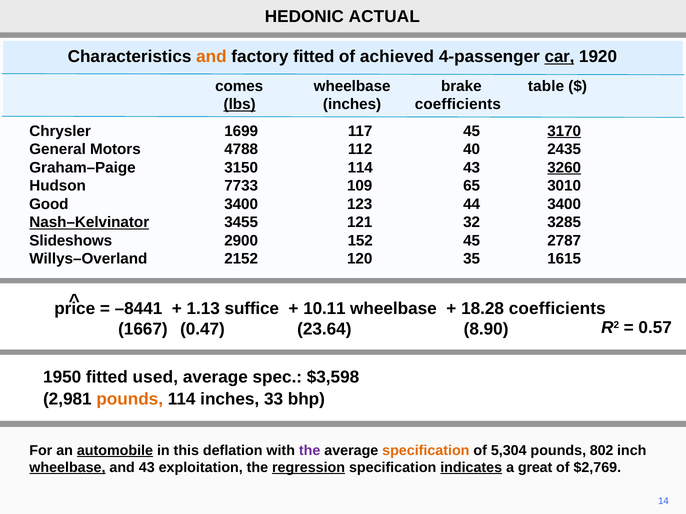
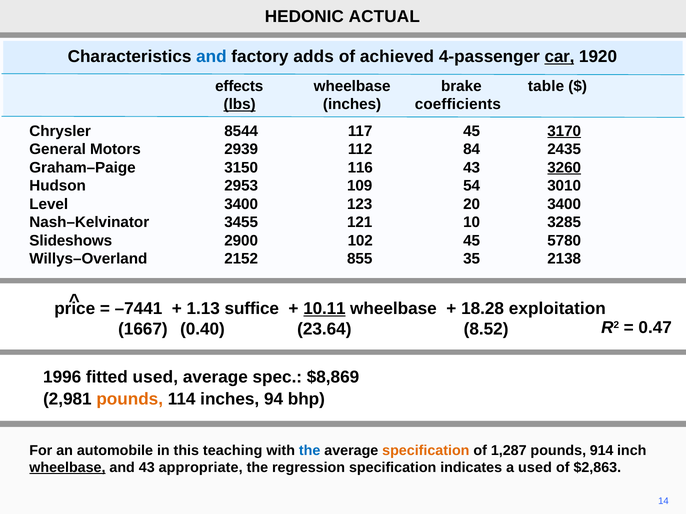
and at (211, 57) colour: orange -> blue
factory fitted: fitted -> adds
comes: comes -> effects
1699: 1699 -> 8544
4788: 4788 -> 2939
40: 40 -> 84
3150 114: 114 -> 116
7733: 7733 -> 2953
65: 65 -> 54
Good: Good -> Level
44: 44 -> 20
Nash–Kelvinator underline: present -> none
32: 32 -> 10
152: 152 -> 102
2787: 2787 -> 5780
120: 120 -> 855
1615: 1615 -> 2138
–8441: –8441 -> –7441
10.11 underline: none -> present
18.28 coefficients: coefficients -> exploitation
0.57: 0.57 -> 0.47
0.47: 0.47 -> 0.40
8.90: 8.90 -> 8.52
1950: 1950 -> 1996
$3,598: $3,598 -> $8,869
33: 33 -> 94
automobile underline: present -> none
deflation: deflation -> teaching
the at (310, 451) colour: purple -> blue
5,304: 5,304 -> 1,287
802: 802 -> 914
exploitation: exploitation -> appropriate
regression underline: present -> none
indicates underline: present -> none
a great: great -> used
$2,769: $2,769 -> $2,863
